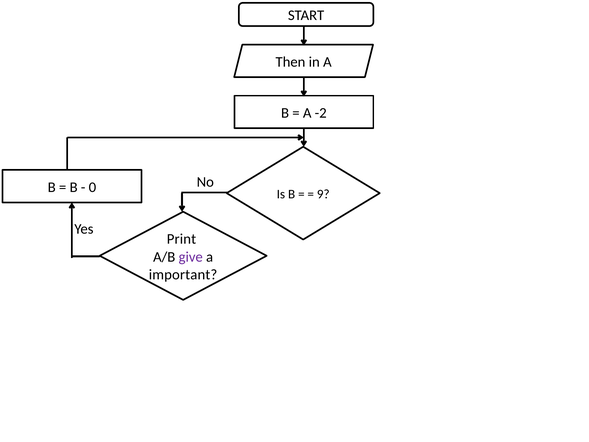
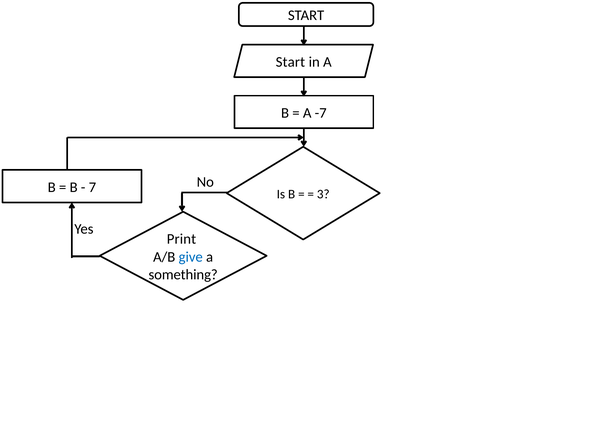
Then at (290, 62): Then -> Start
-2: -2 -> -7
0: 0 -> 7
9: 9 -> 3
give colour: purple -> blue
important: important -> something
